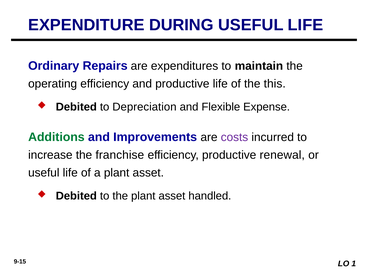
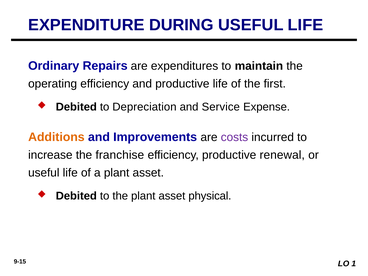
this: this -> first
Flexible: Flexible -> Service
Additions colour: green -> orange
handled: handled -> physical
